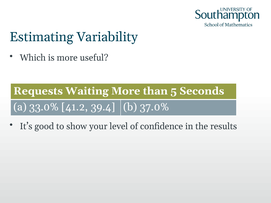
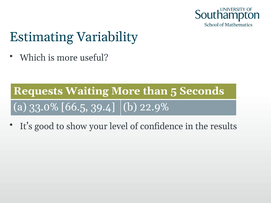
41.2: 41.2 -> 66.5
37.0%: 37.0% -> 22.9%
